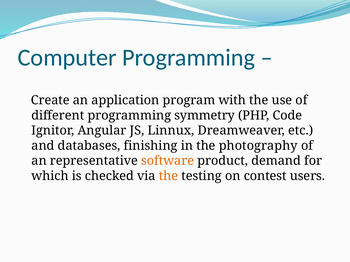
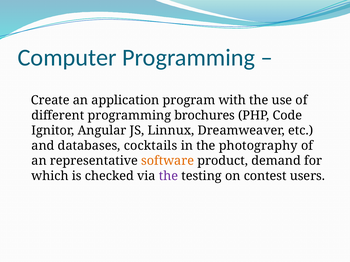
symmetry: symmetry -> brochures
finishing: finishing -> cocktails
the at (169, 176) colour: orange -> purple
